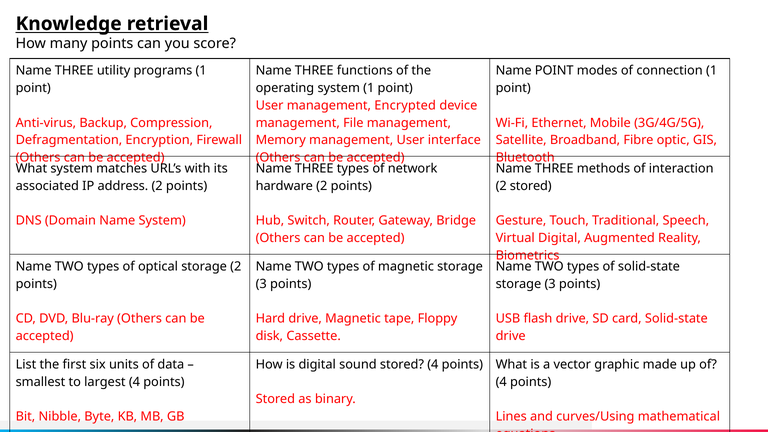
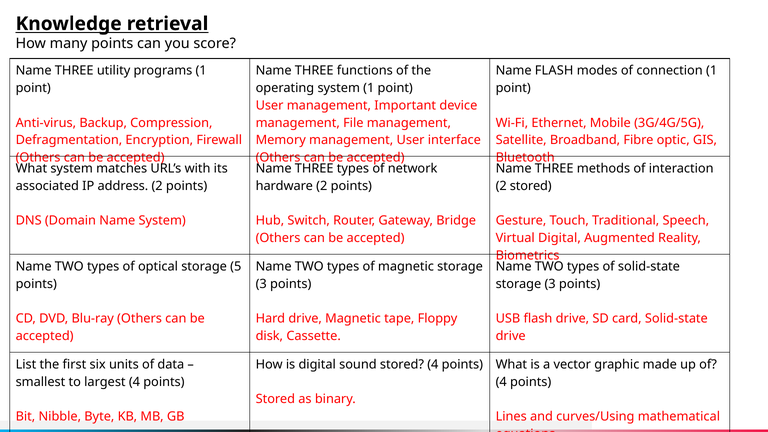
Name POINT: POINT -> FLASH
Encrypted: Encrypted -> Important
storage 2: 2 -> 5
